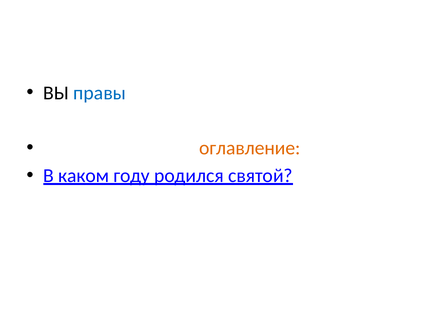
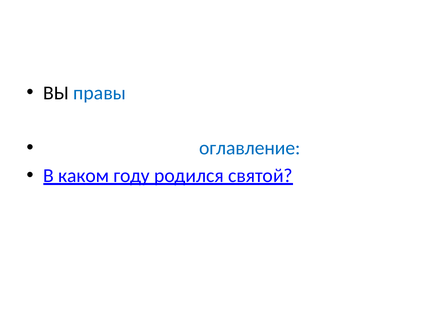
оглавление colour: orange -> blue
